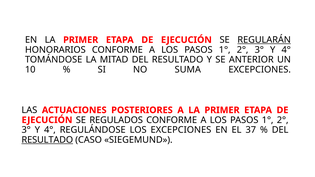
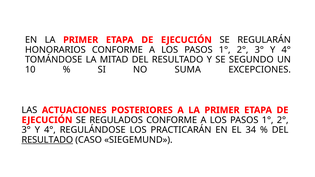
REGULARÁN underline: present -> none
ANTERIOR: ANTERIOR -> SEGUNDO
LOS EXCEPCIONES: EXCEPCIONES -> PRACTICARÁN
37: 37 -> 34
